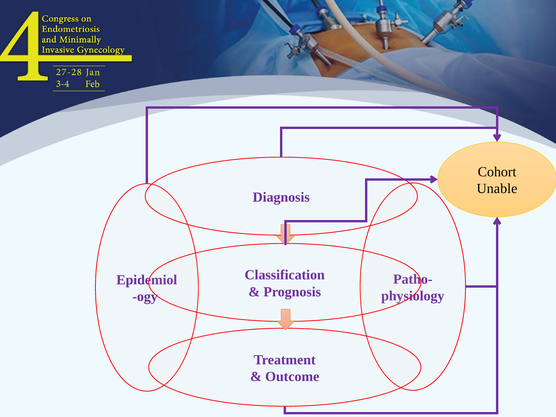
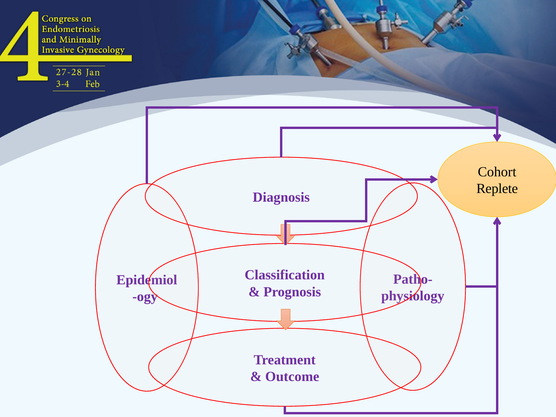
Unable: Unable -> Replete
